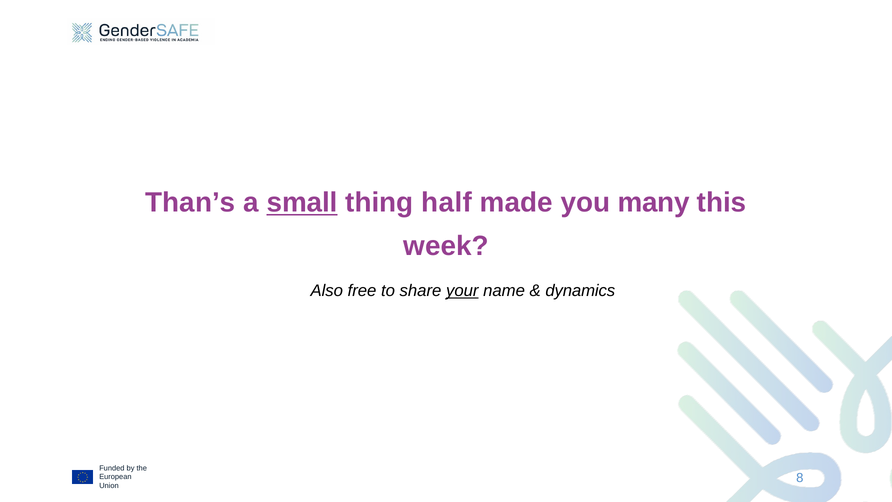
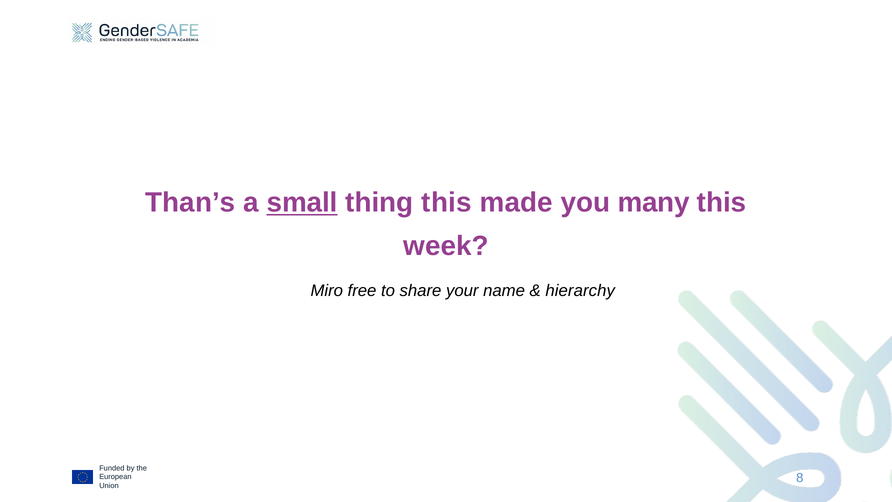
thing half: half -> this
Also: Also -> Miro
your underline: present -> none
dynamics: dynamics -> hierarchy
